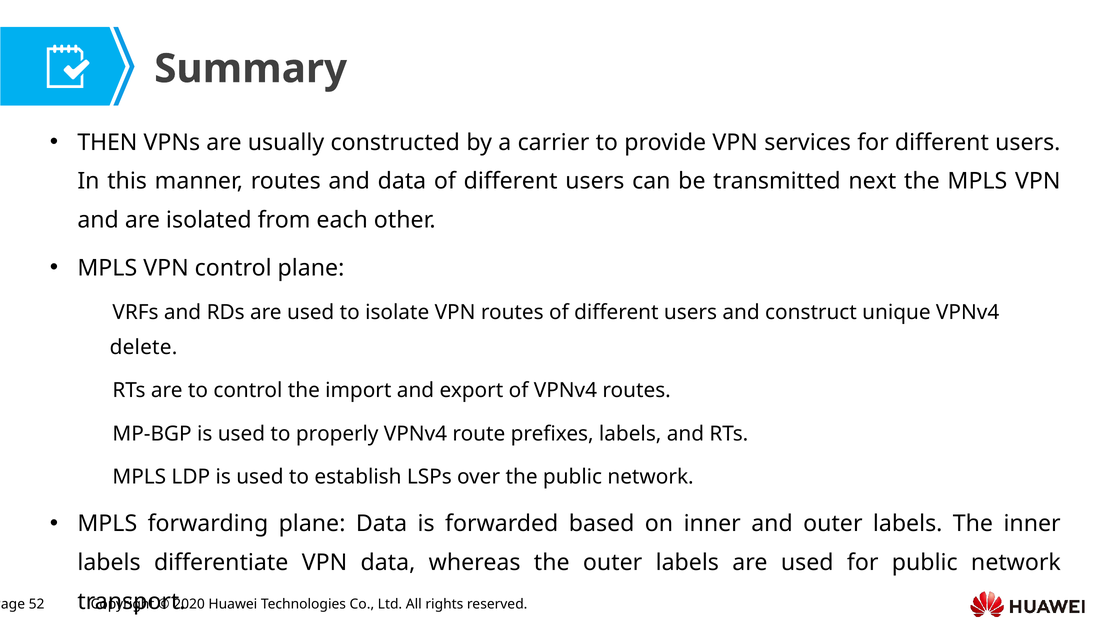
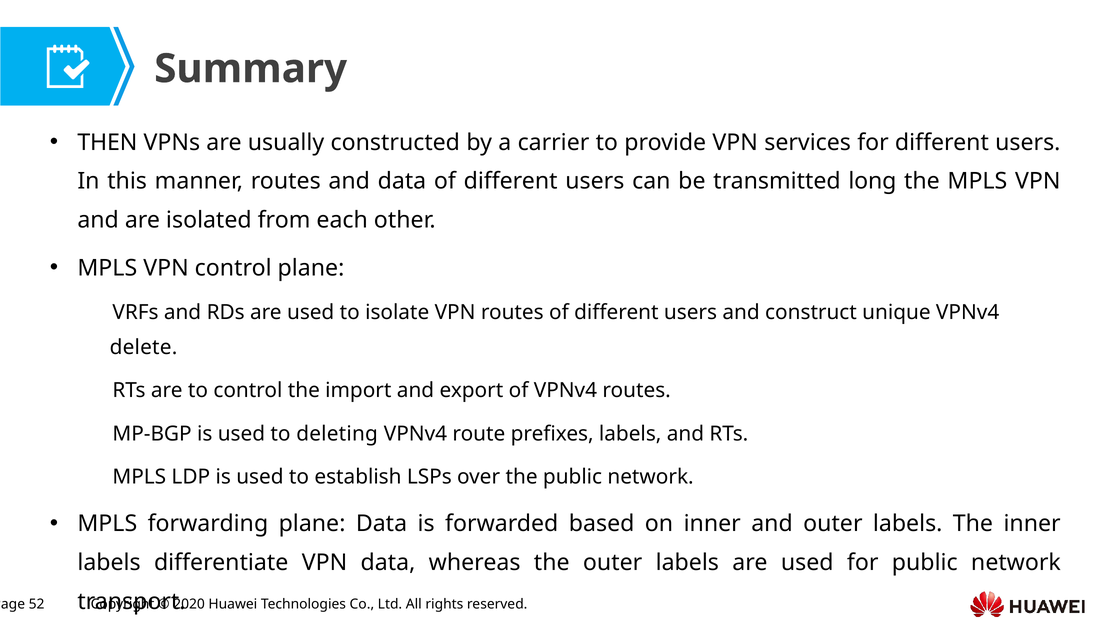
next: next -> long
properly: properly -> deleting
